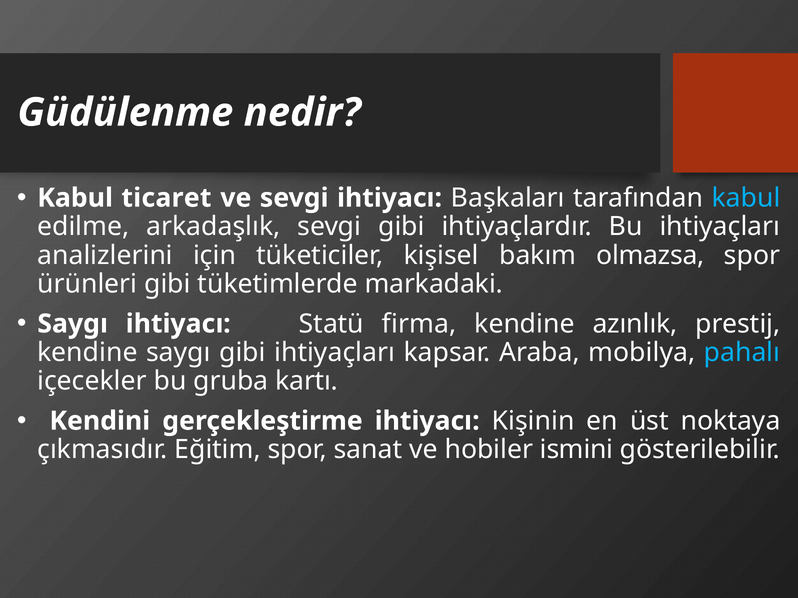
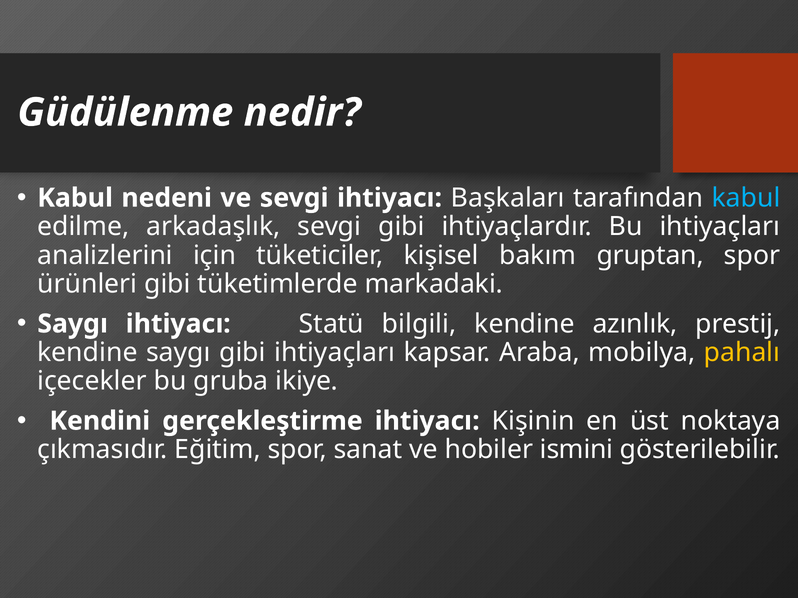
ticaret: ticaret -> nedeni
olmazsa: olmazsa -> gruptan
firma: firma -> bilgili
pahalı colour: light blue -> yellow
kartı: kartı -> ikiye
